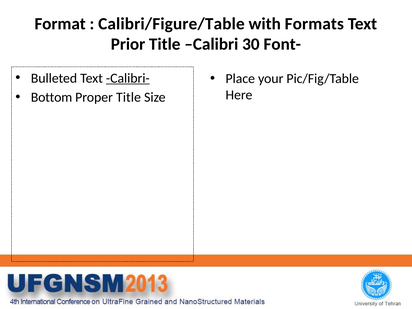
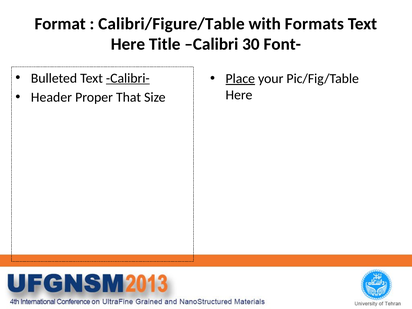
Prior at (128, 44): Prior -> Here
Place underline: none -> present
Bottom: Bottom -> Header
Proper Title: Title -> That
